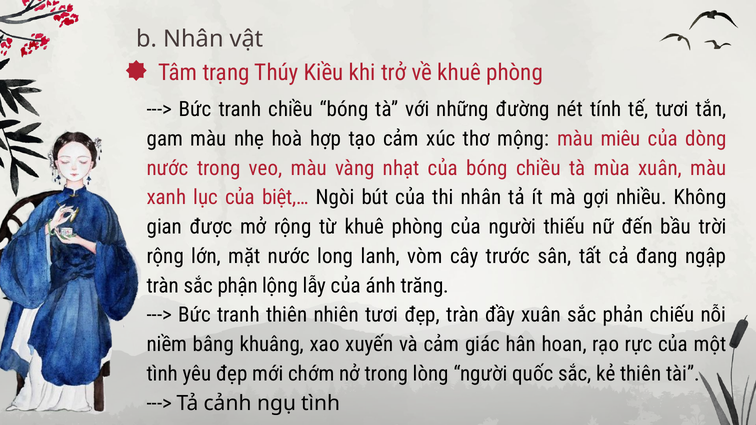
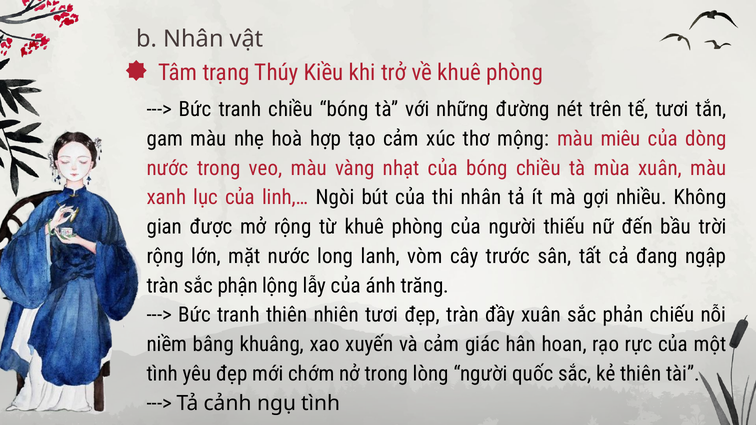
tính: tính -> trên
biệt,…: biệt,… -> linh,…
